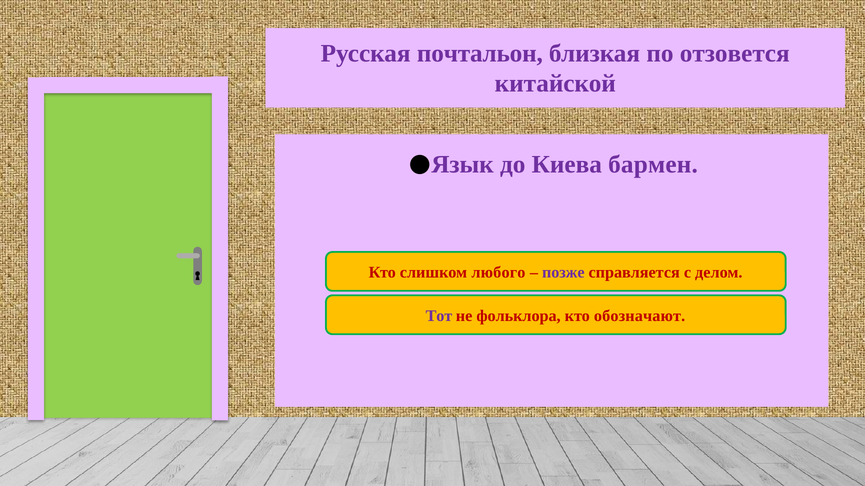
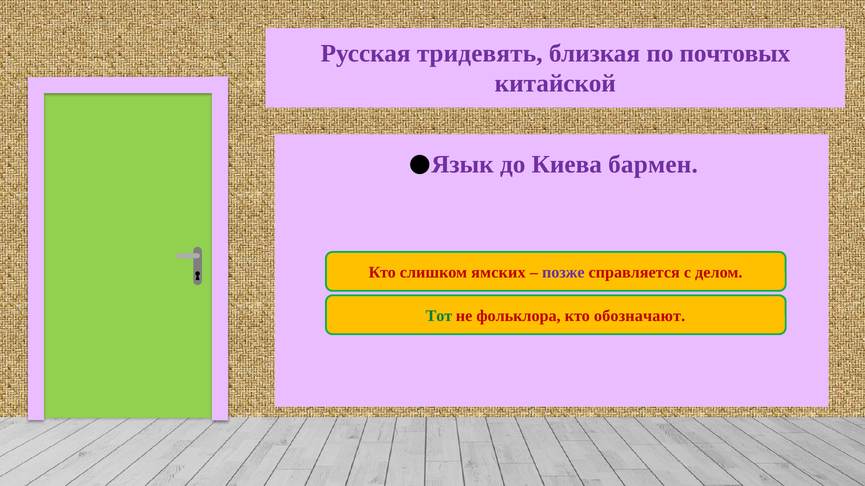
почтальон: почтальон -> тридевять
отзовется: отзовется -> почтовых
любого: любого -> ямских
Тот colour: purple -> green
